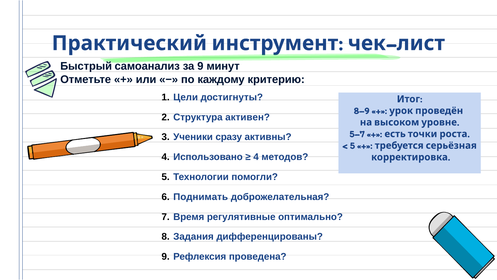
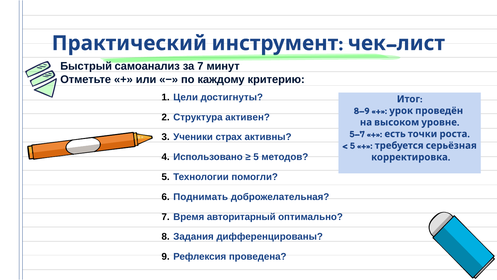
за 9: 9 -> 7
сразу: сразу -> страх
4 at (256, 157): 4 -> 5
регулятивные: регулятивные -> авторитарный
